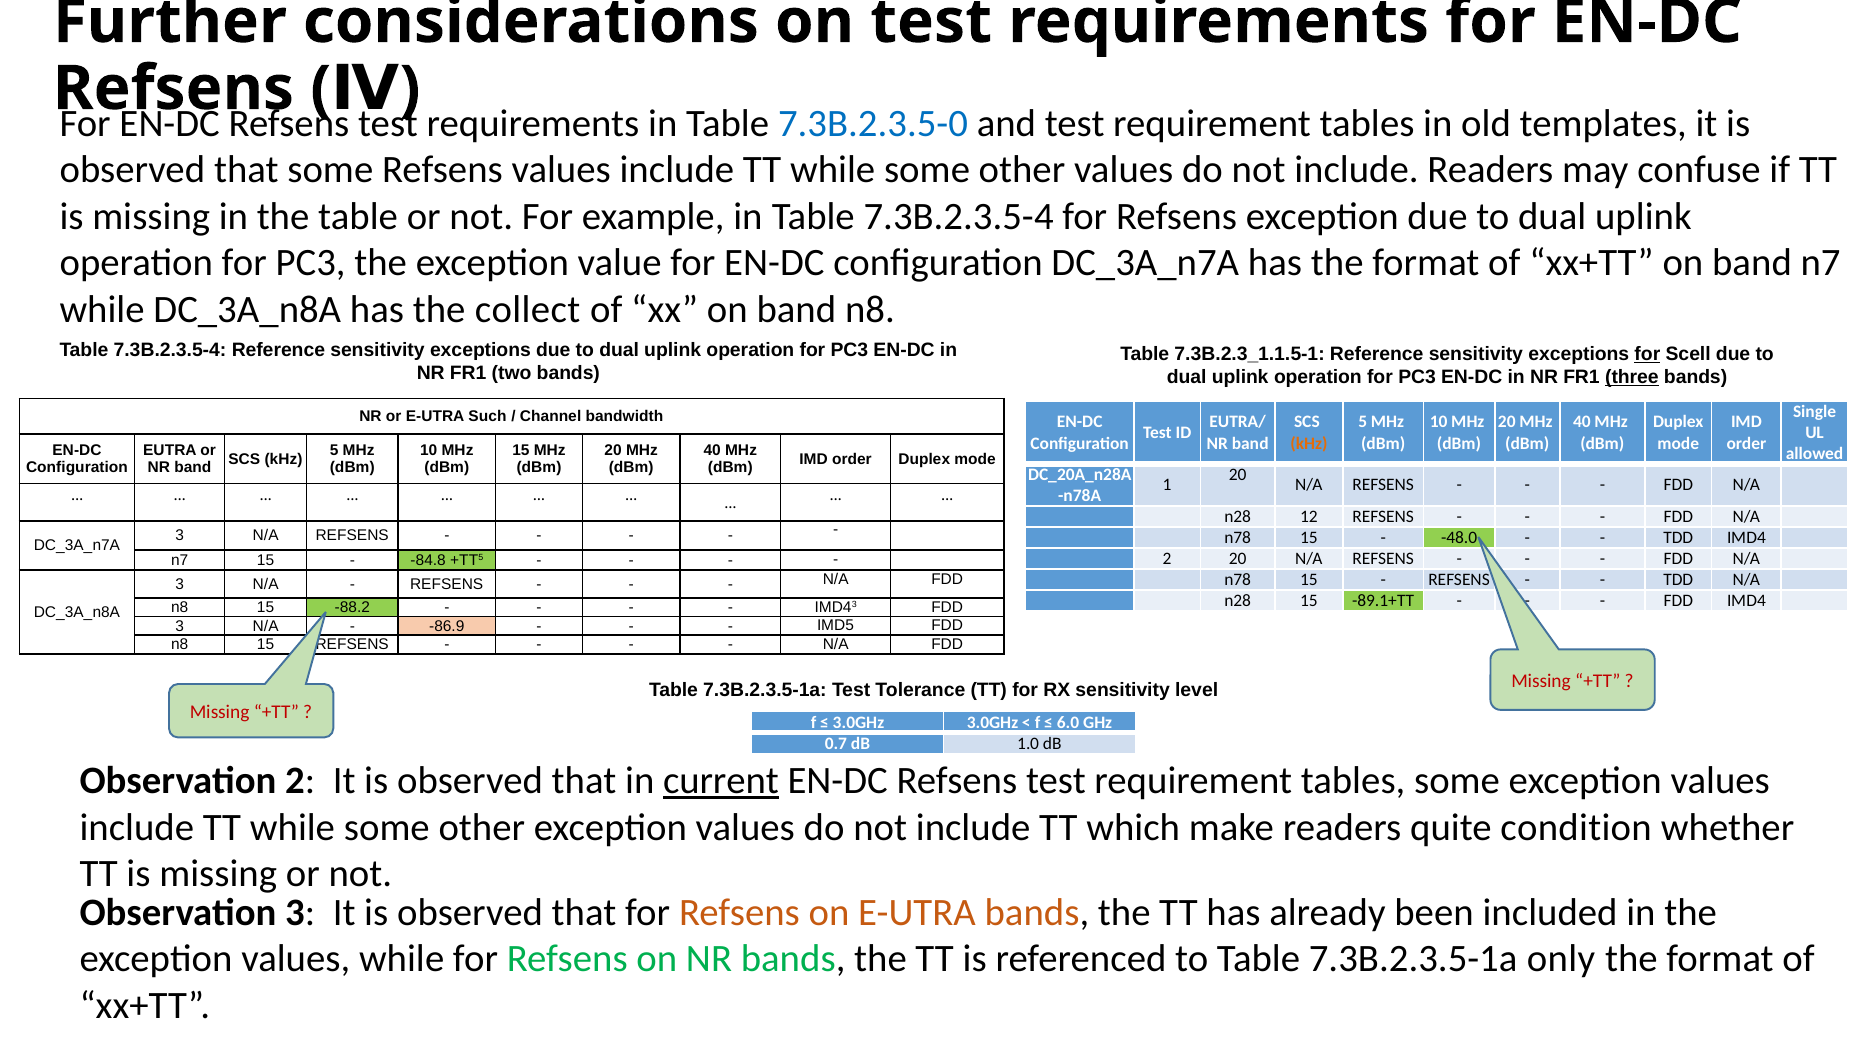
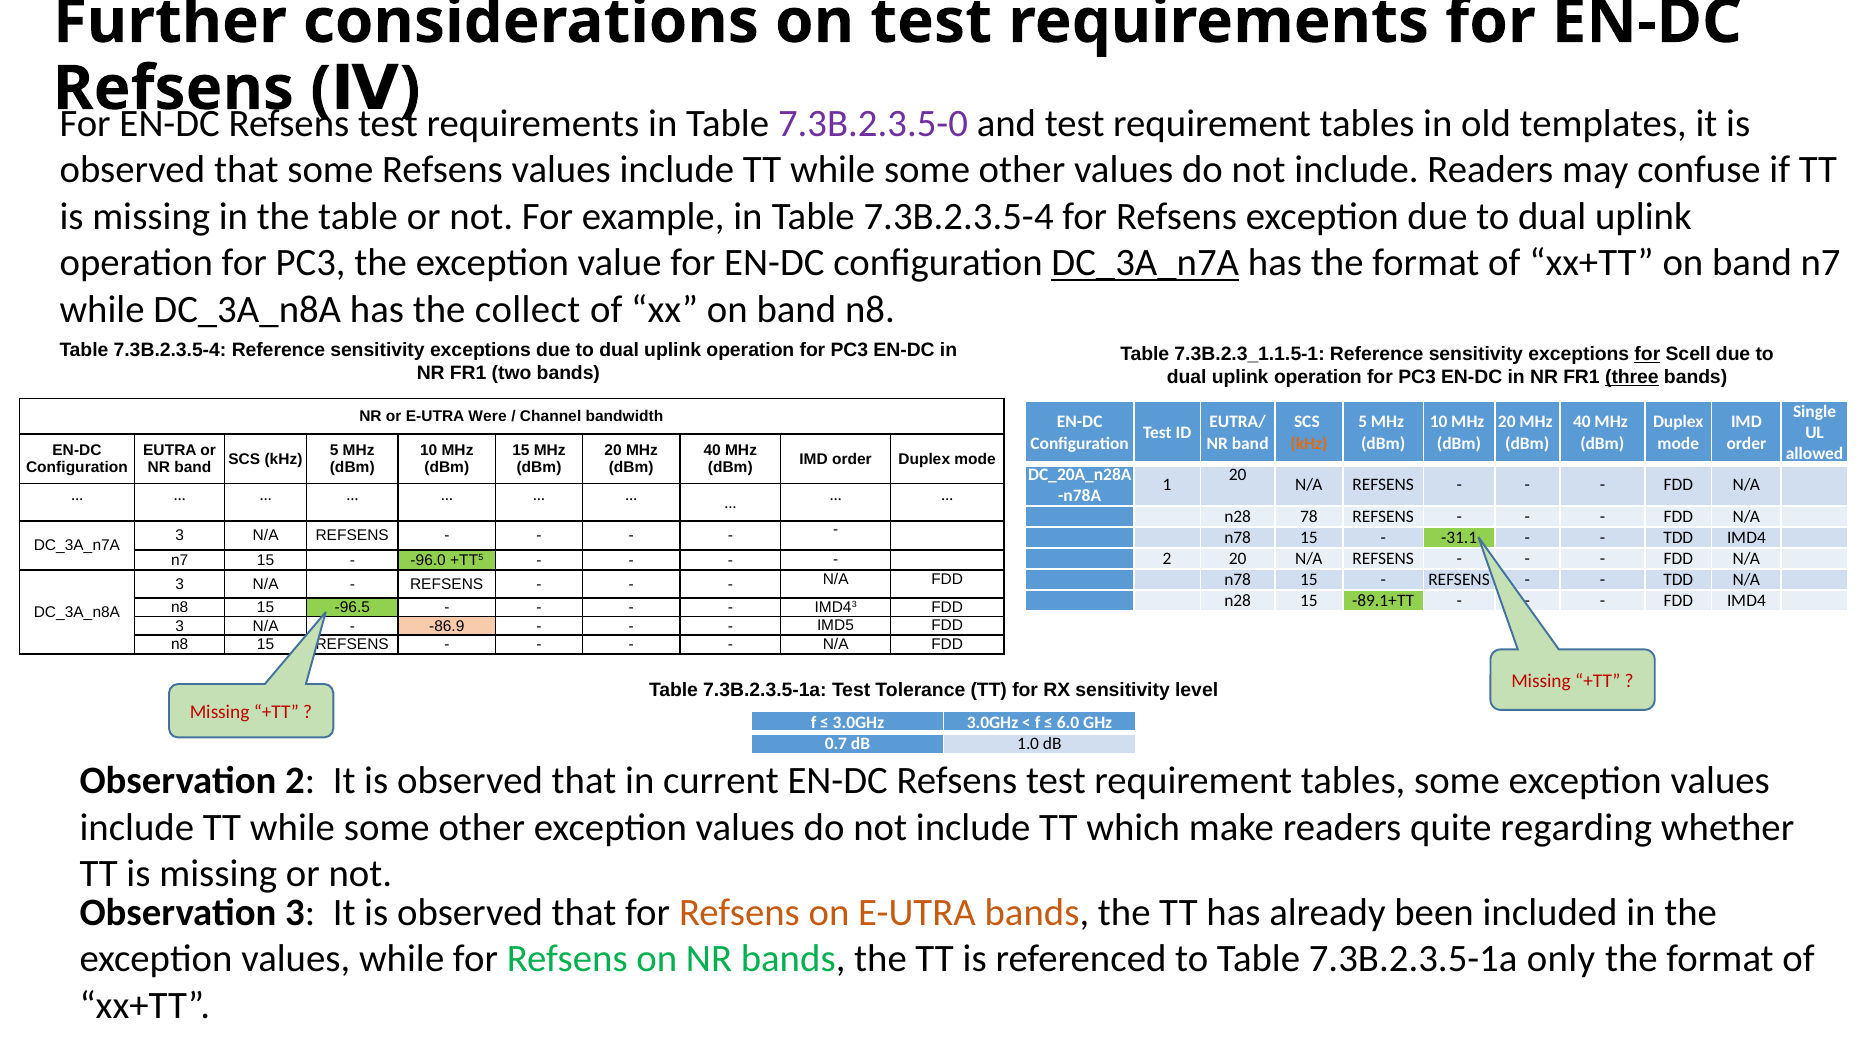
7.3B.2.3.5-0 colour: blue -> purple
DC_3A_n7A at (1145, 263) underline: none -> present
Such: Such -> Were
12: 12 -> 78
-48.0: -48.0 -> -31.1
-84.8: -84.8 -> -96.0
-88.2: -88.2 -> -96.5
current underline: present -> none
condition: condition -> regarding
